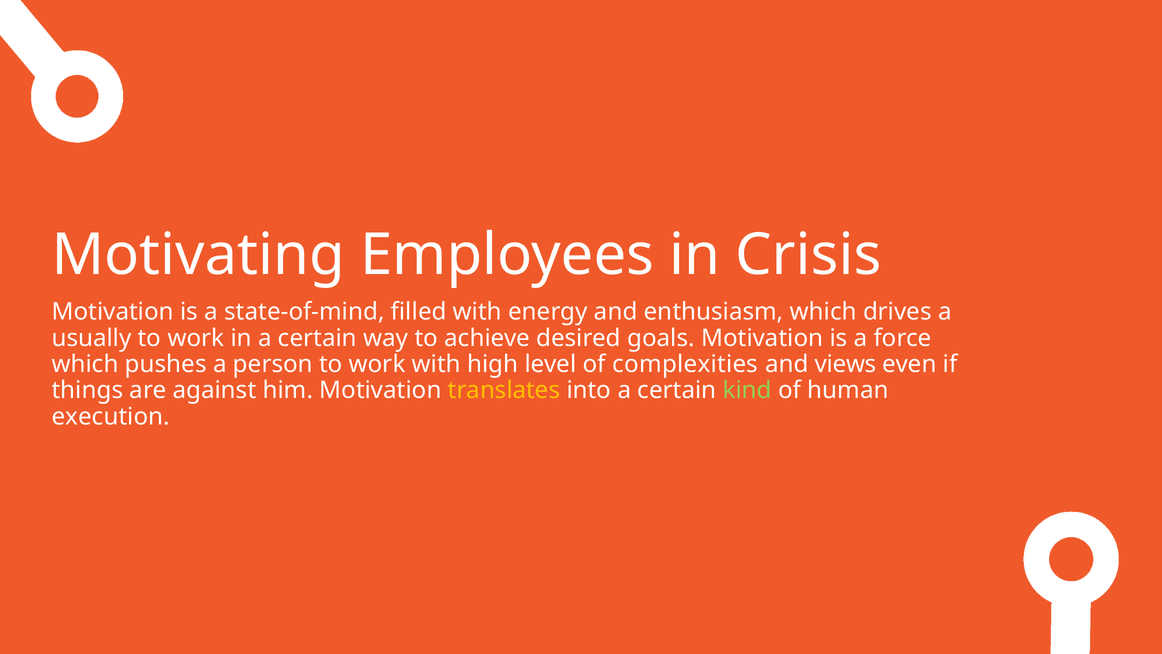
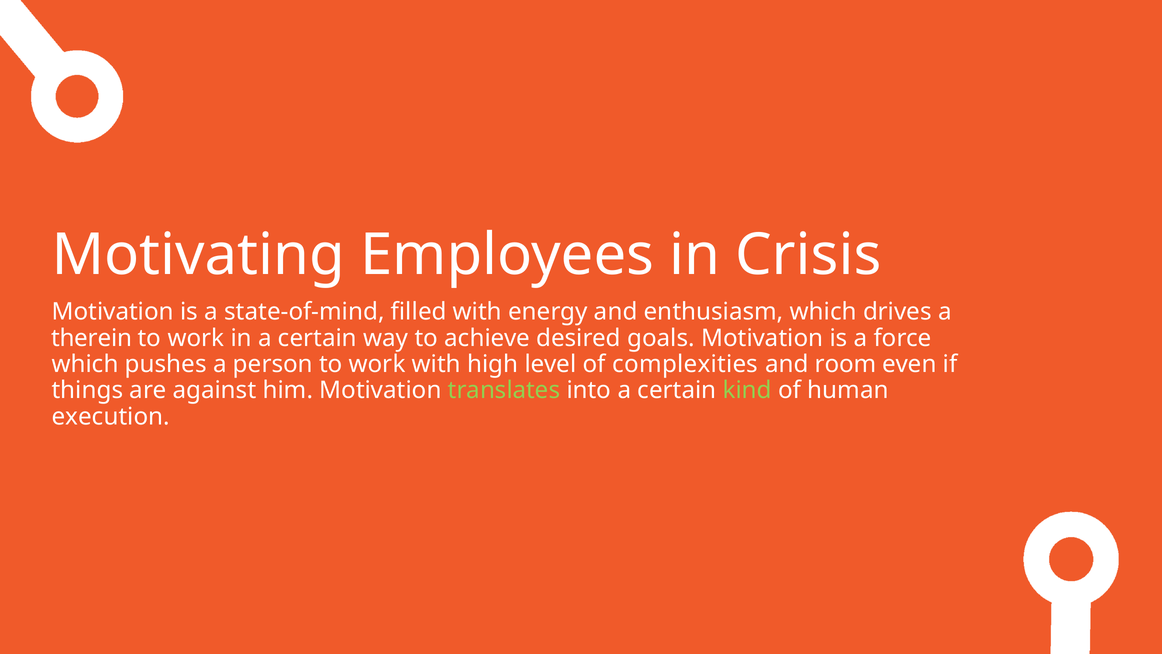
usually: usually -> therein
views: views -> room
translates colour: yellow -> light green
